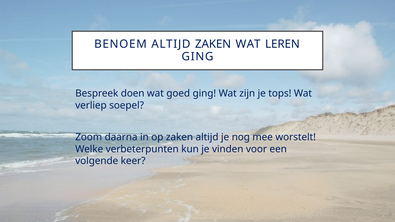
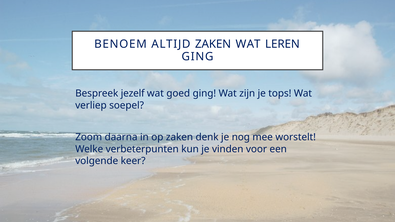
doen: doen -> jezelf
zaken altijd: altijd -> denk
